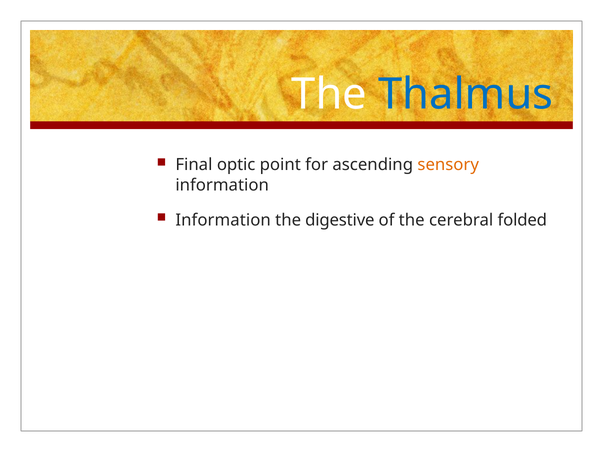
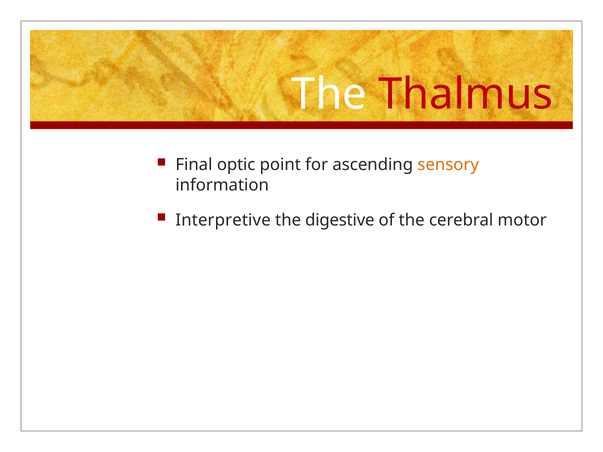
Thalmus colour: blue -> red
Information at (223, 220): Information -> Interpretive
folded: folded -> motor
